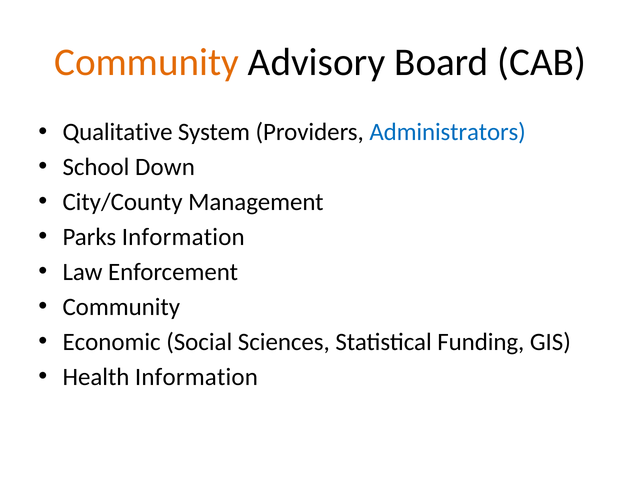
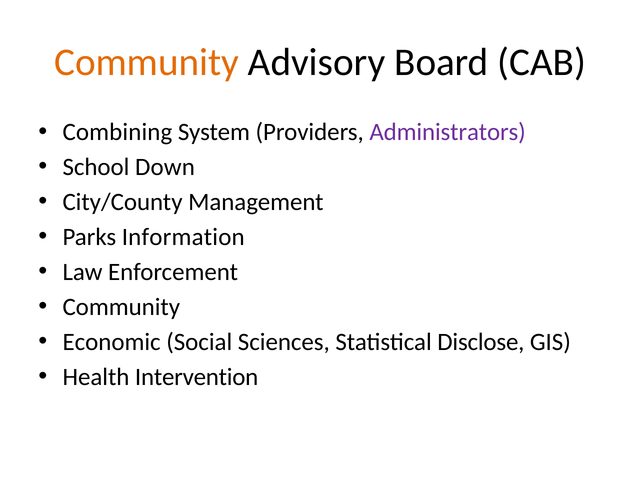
Qualitative: Qualitative -> Combining
Administrators colour: blue -> purple
Funding: Funding -> Disclose
Health Information: Information -> Intervention
